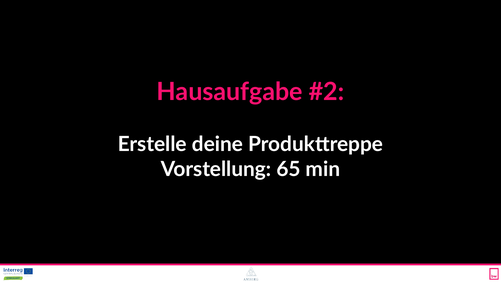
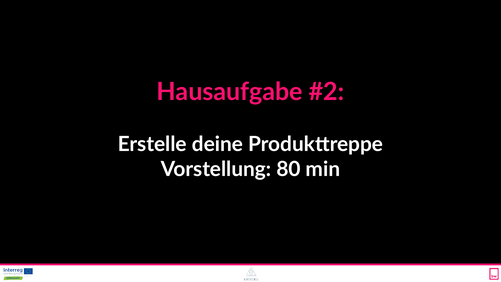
65: 65 -> 80
